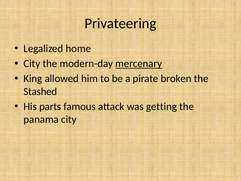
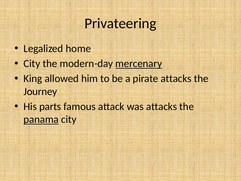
pirate broken: broken -> attacks
Stashed: Stashed -> Journey
was getting: getting -> attacks
panama underline: none -> present
